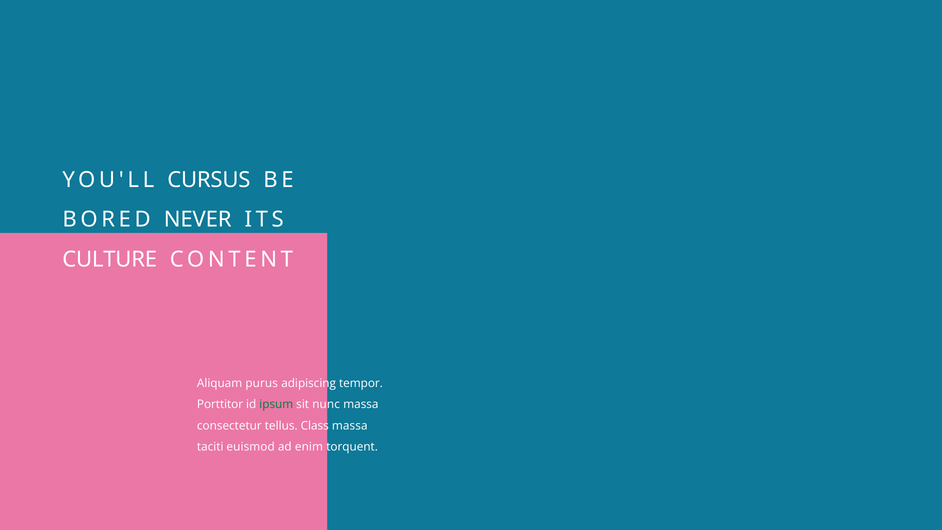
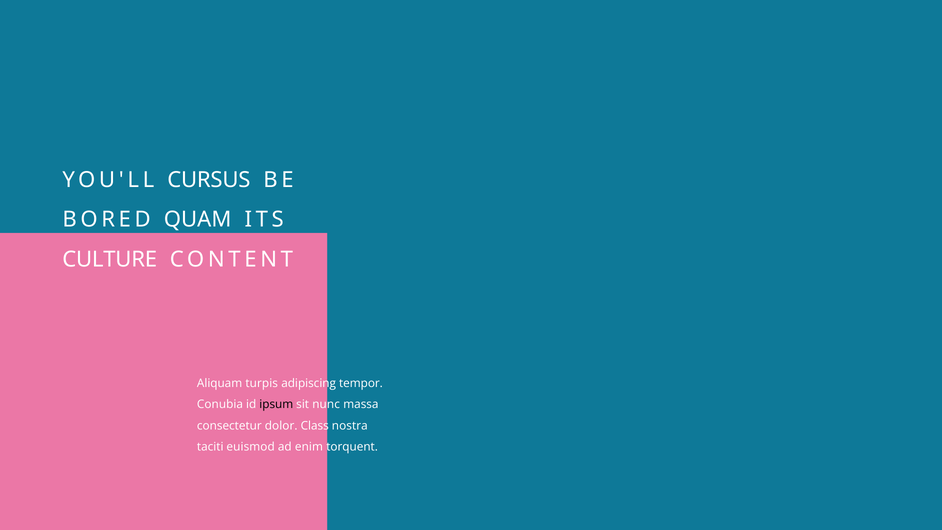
NEVER: NEVER -> QUAM
purus: purus -> turpis
Porttitor: Porttitor -> Conubia
ipsum colour: green -> black
tellus: tellus -> dolor
Class massa: massa -> nostra
